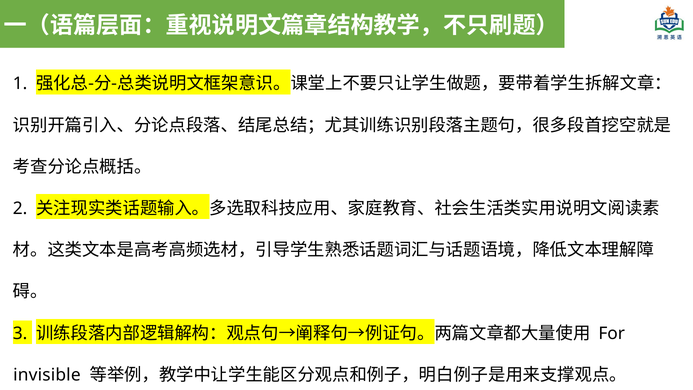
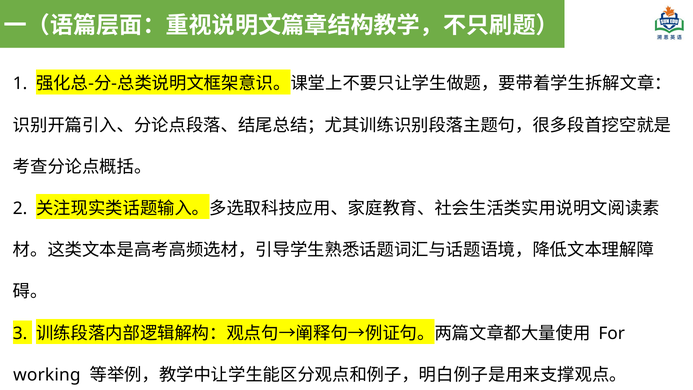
invisible: invisible -> working
